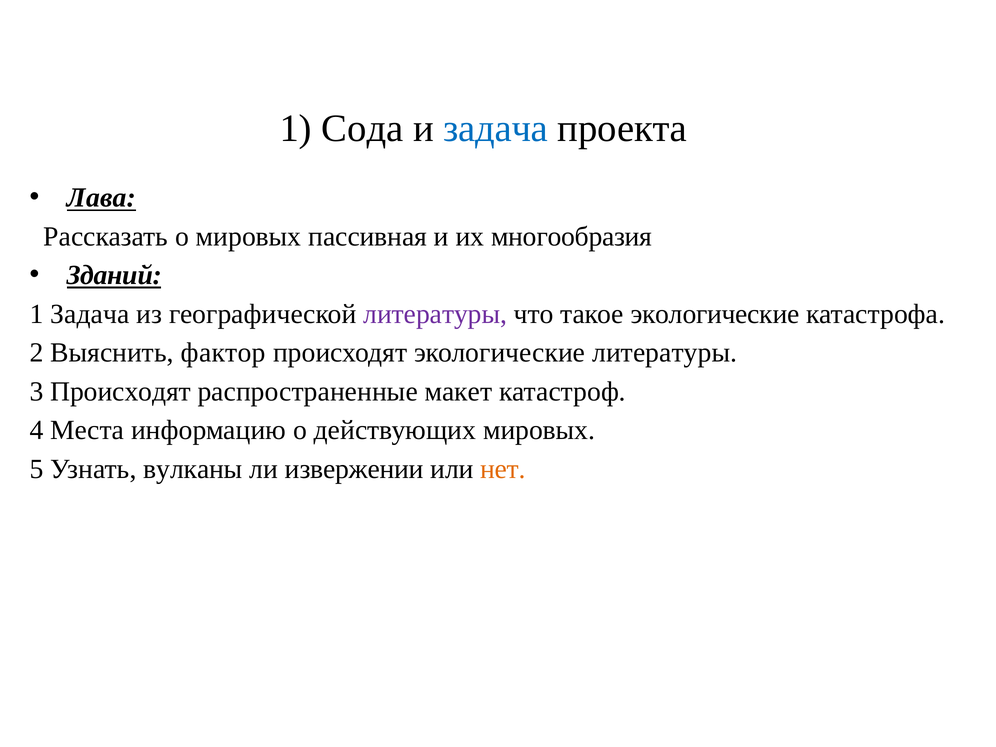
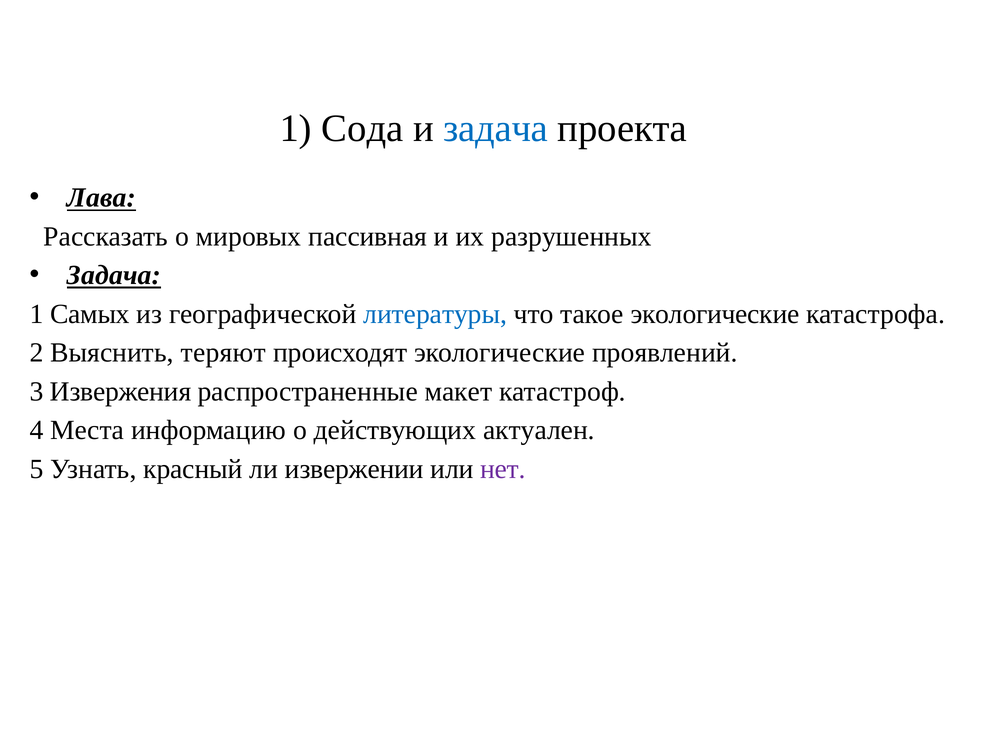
многообразия: многообразия -> разрушенных
Зданий at (114, 275): Зданий -> Задача
1 Задача: Задача -> Самых
литературы at (435, 314) colour: purple -> blue
фактор: фактор -> теряют
экологические литературы: литературы -> проявлений
3 Происходят: Происходят -> Извержения
действующих мировых: мировых -> актуален
вулканы: вулканы -> красный
нет colour: orange -> purple
